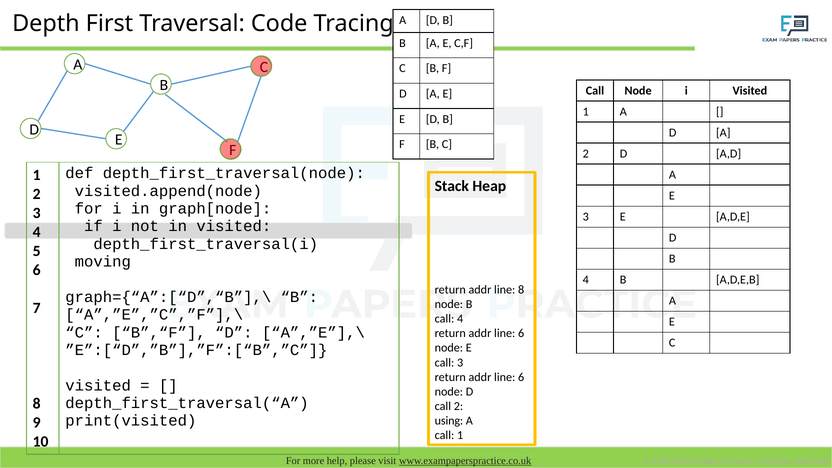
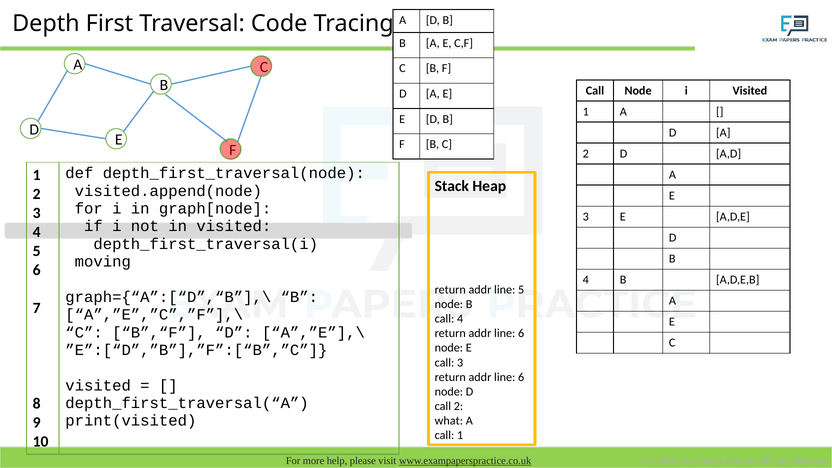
line 8: 8 -> 5
using: using -> what
